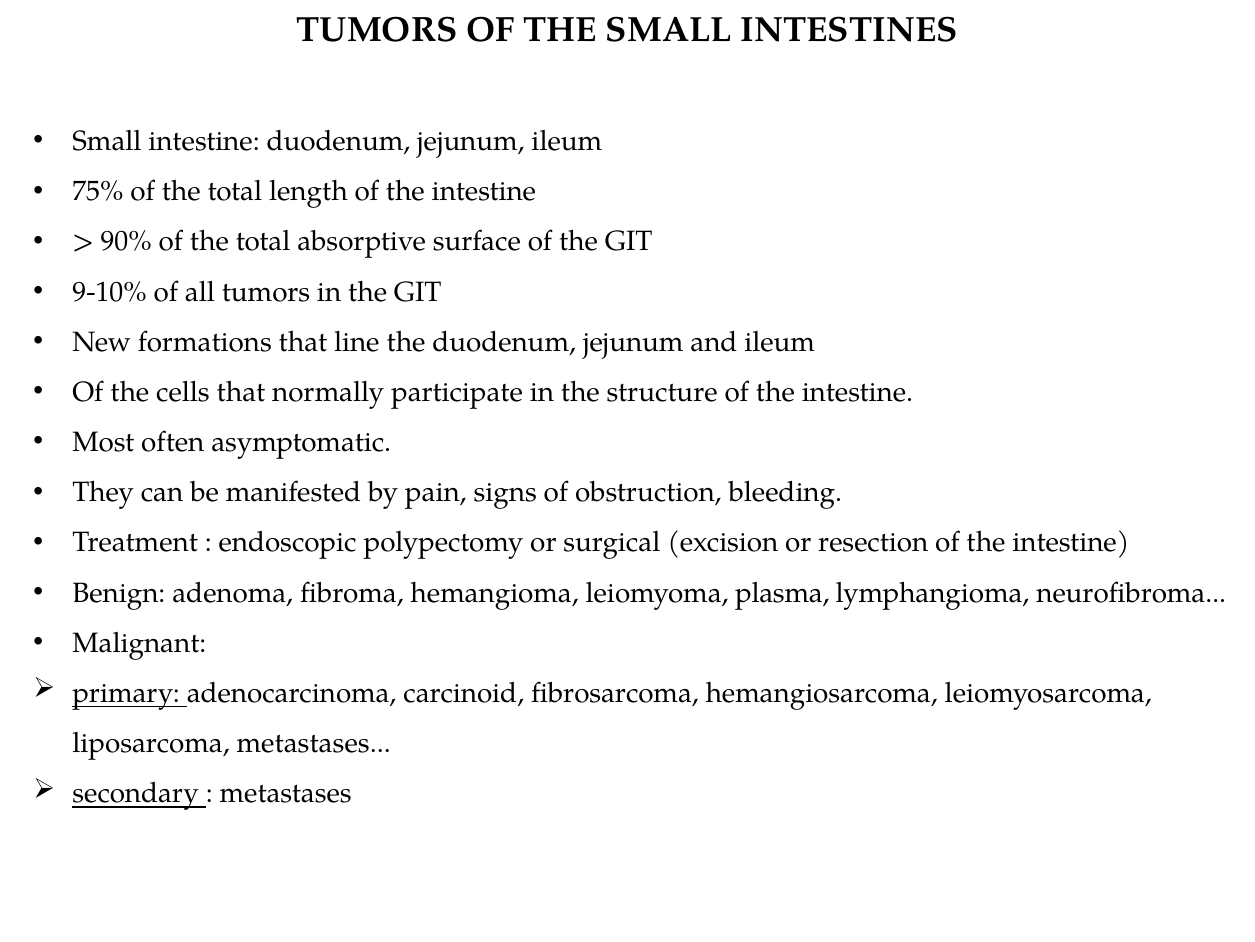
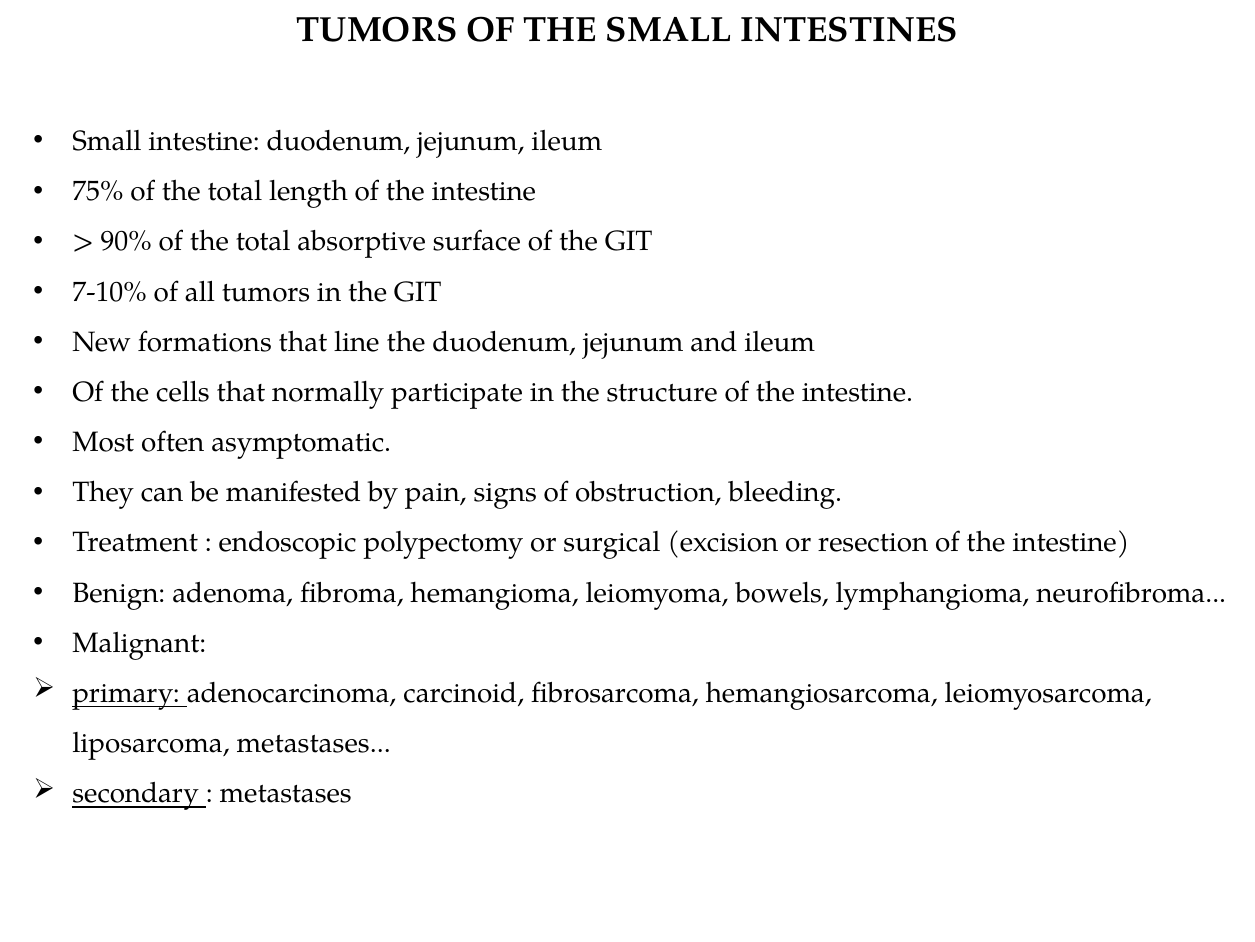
9-10%: 9-10% -> 7-10%
plasma: plasma -> bowels
